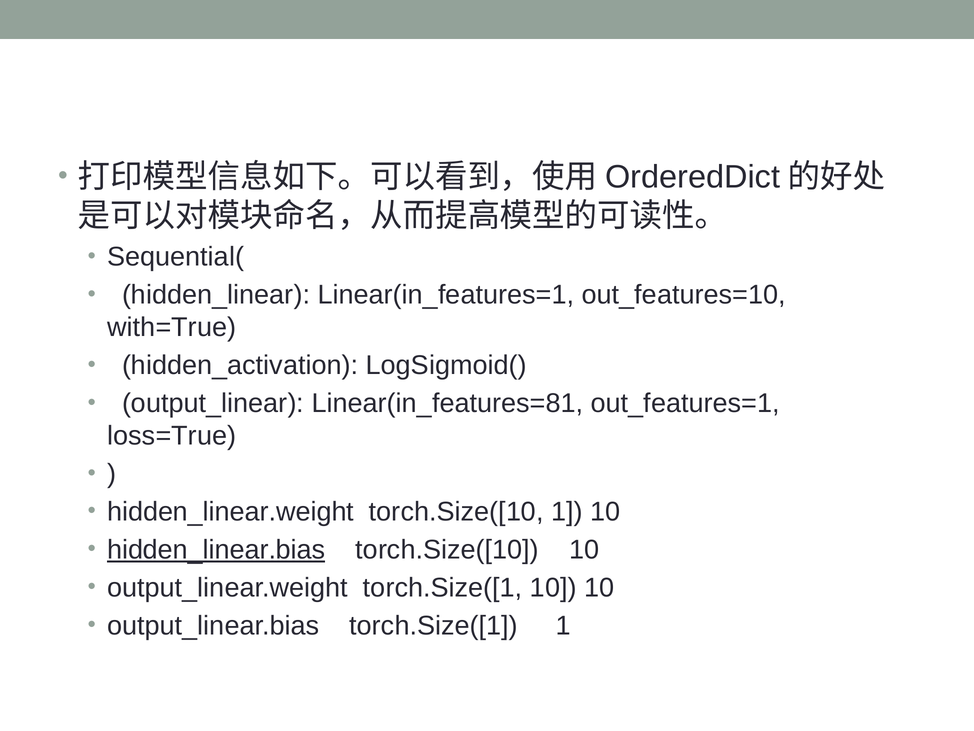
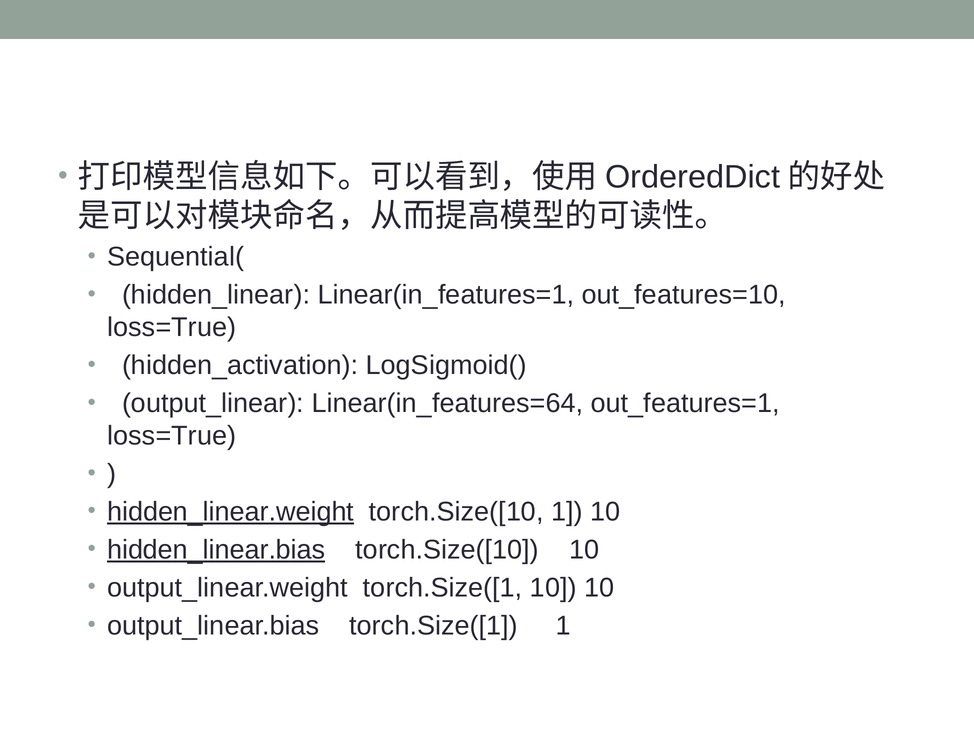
with=True at (172, 327): with=True -> loss=True
Linear(in_features=81: Linear(in_features=81 -> Linear(in_features=64
hidden_linear.weight underline: none -> present
